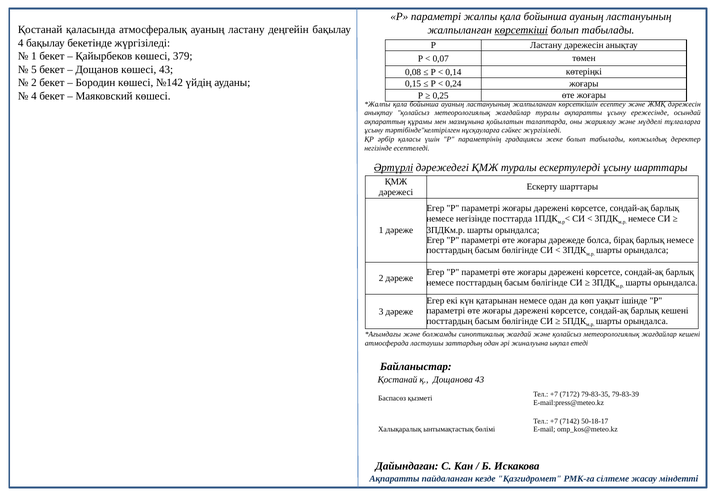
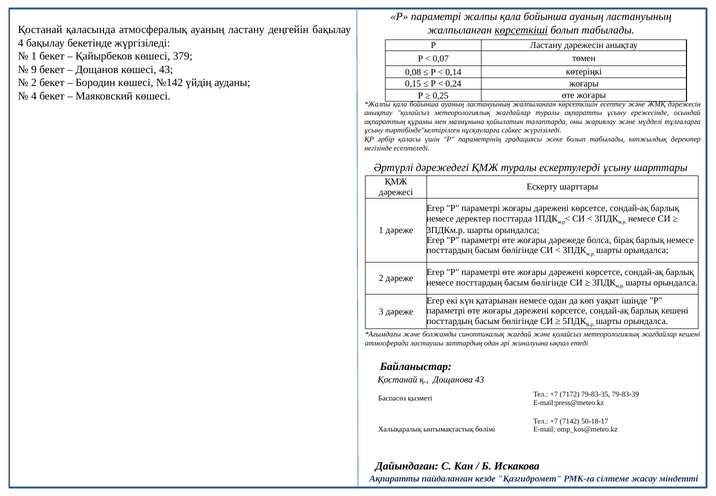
5: 5 -> 9
Әртүрлі underline: present -> none
немесе негізінде: негізінде -> деректер
